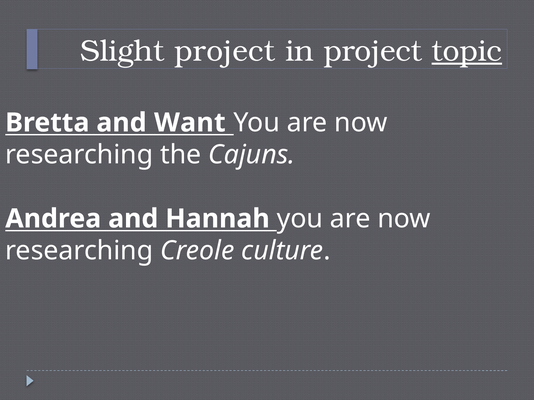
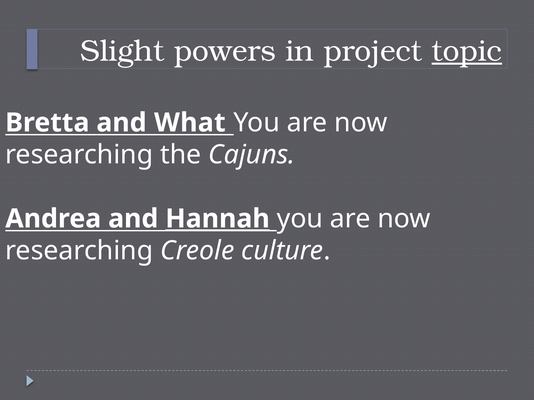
Slight project: project -> powers
Want: Want -> What
Hannah underline: none -> present
